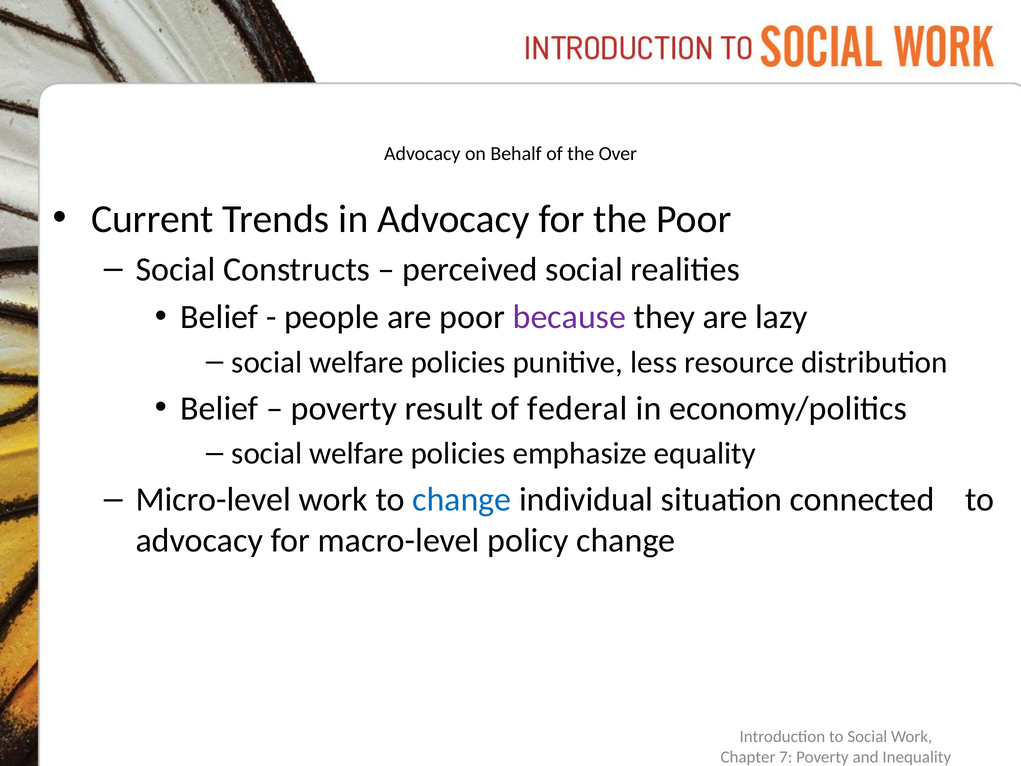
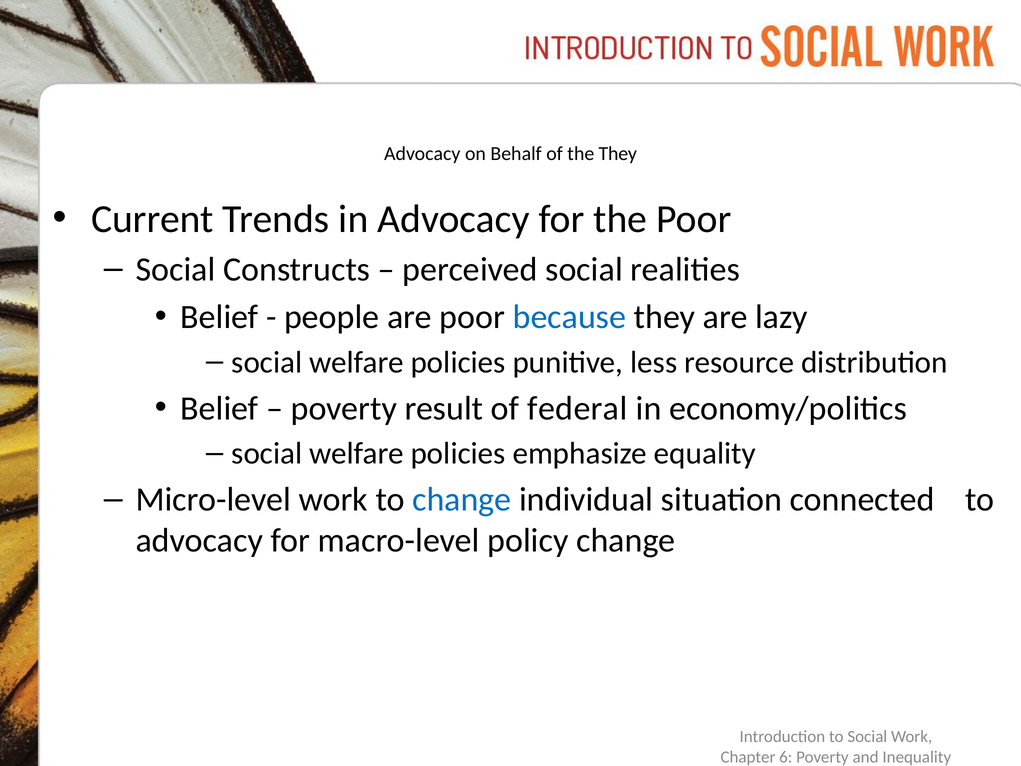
the Over: Over -> They
because colour: purple -> blue
7: 7 -> 6
